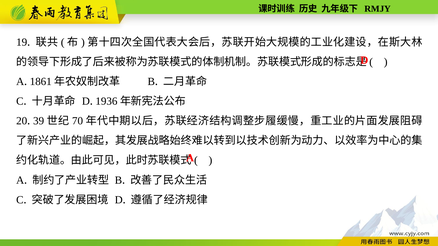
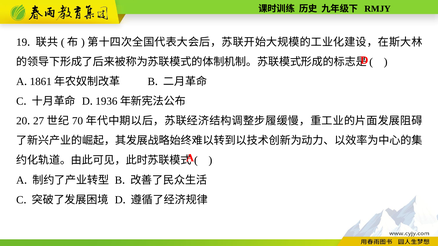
39: 39 -> 27
